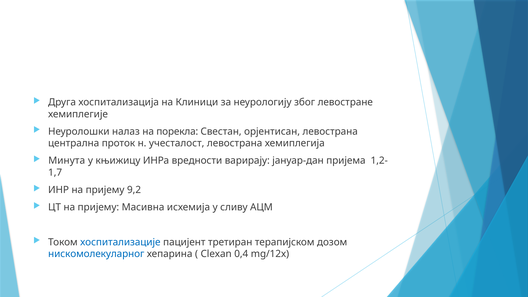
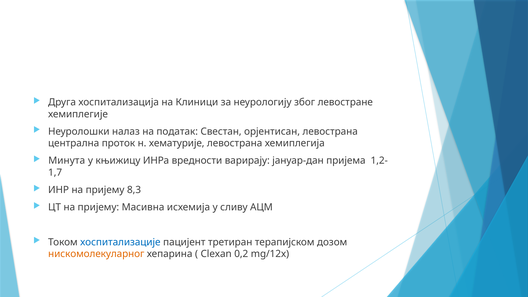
порекла: порекла -> податак
учесталост: учесталост -> хематурије
9,2: 9,2 -> 8,3
нискомолекуларног colour: blue -> orange
0,4: 0,4 -> 0,2
